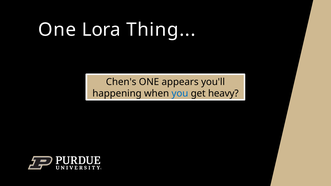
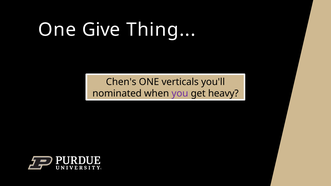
Lora: Lora -> Give
appears: appears -> verticals
happening: happening -> nominated
you colour: blue -> purple
